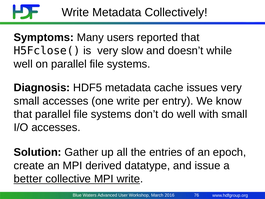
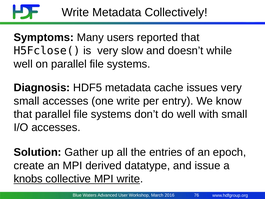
better: better -> knobs
